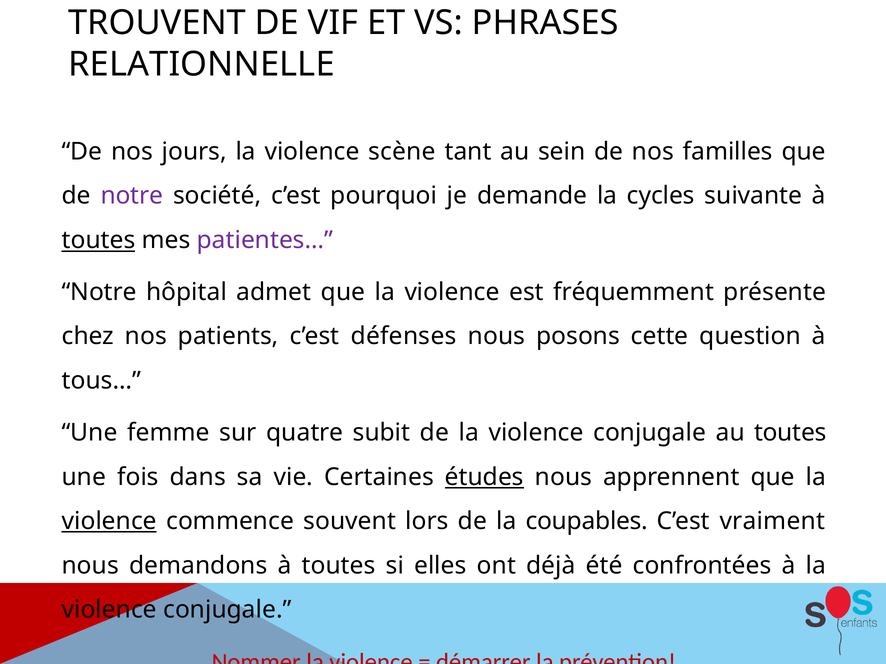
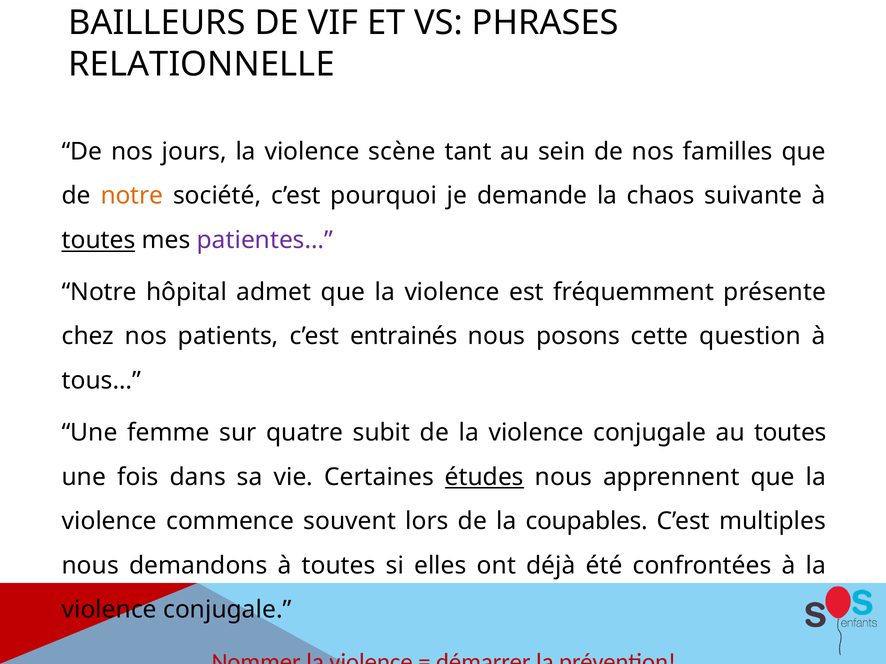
TROUVENT: TROUVENT -> BAILLEURS
notre at (132, 196) colour: purple -> orange
cycles: cycles -> chaos
défenses: défenses -> entrainés
violence at (109, 522) underline: present -> none
vraiment: vraiment -> multiples
